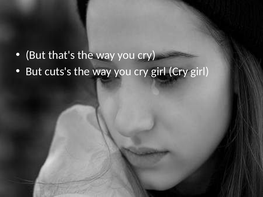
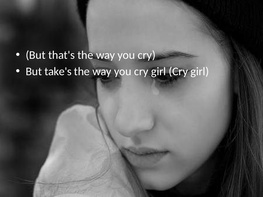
cuts's: cuts's -> take's
